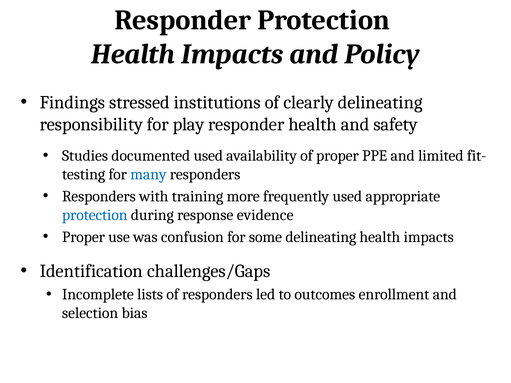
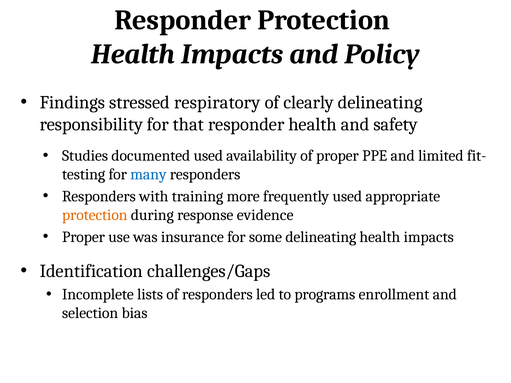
institutions: institutions -> respiratory
play: play -> that
protection at (95, 215) colour: blue -> orange
confusion: confusion -> insurance
outcomes: outcomes -> programs
